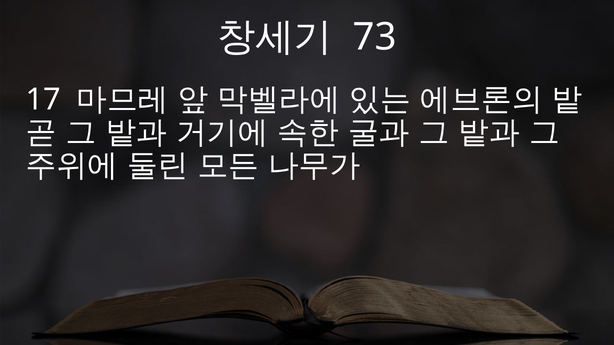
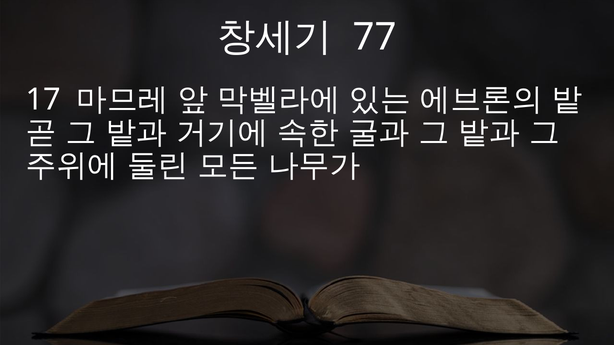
73: 73 -> 77
